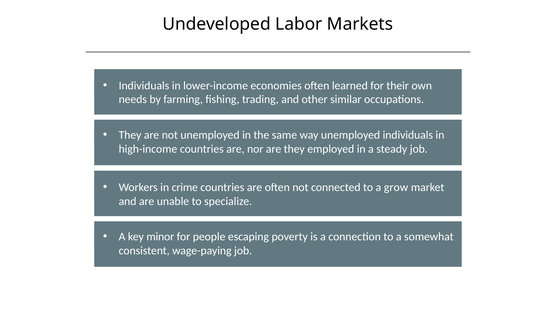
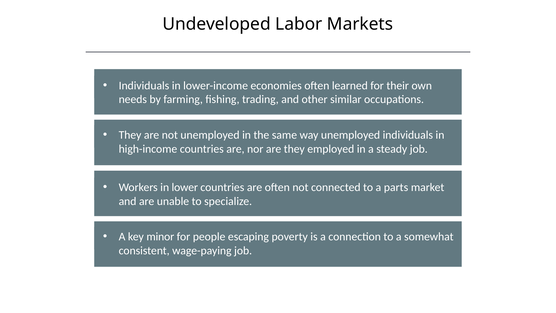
crime: crime -> lower
grow: grow -> parts
